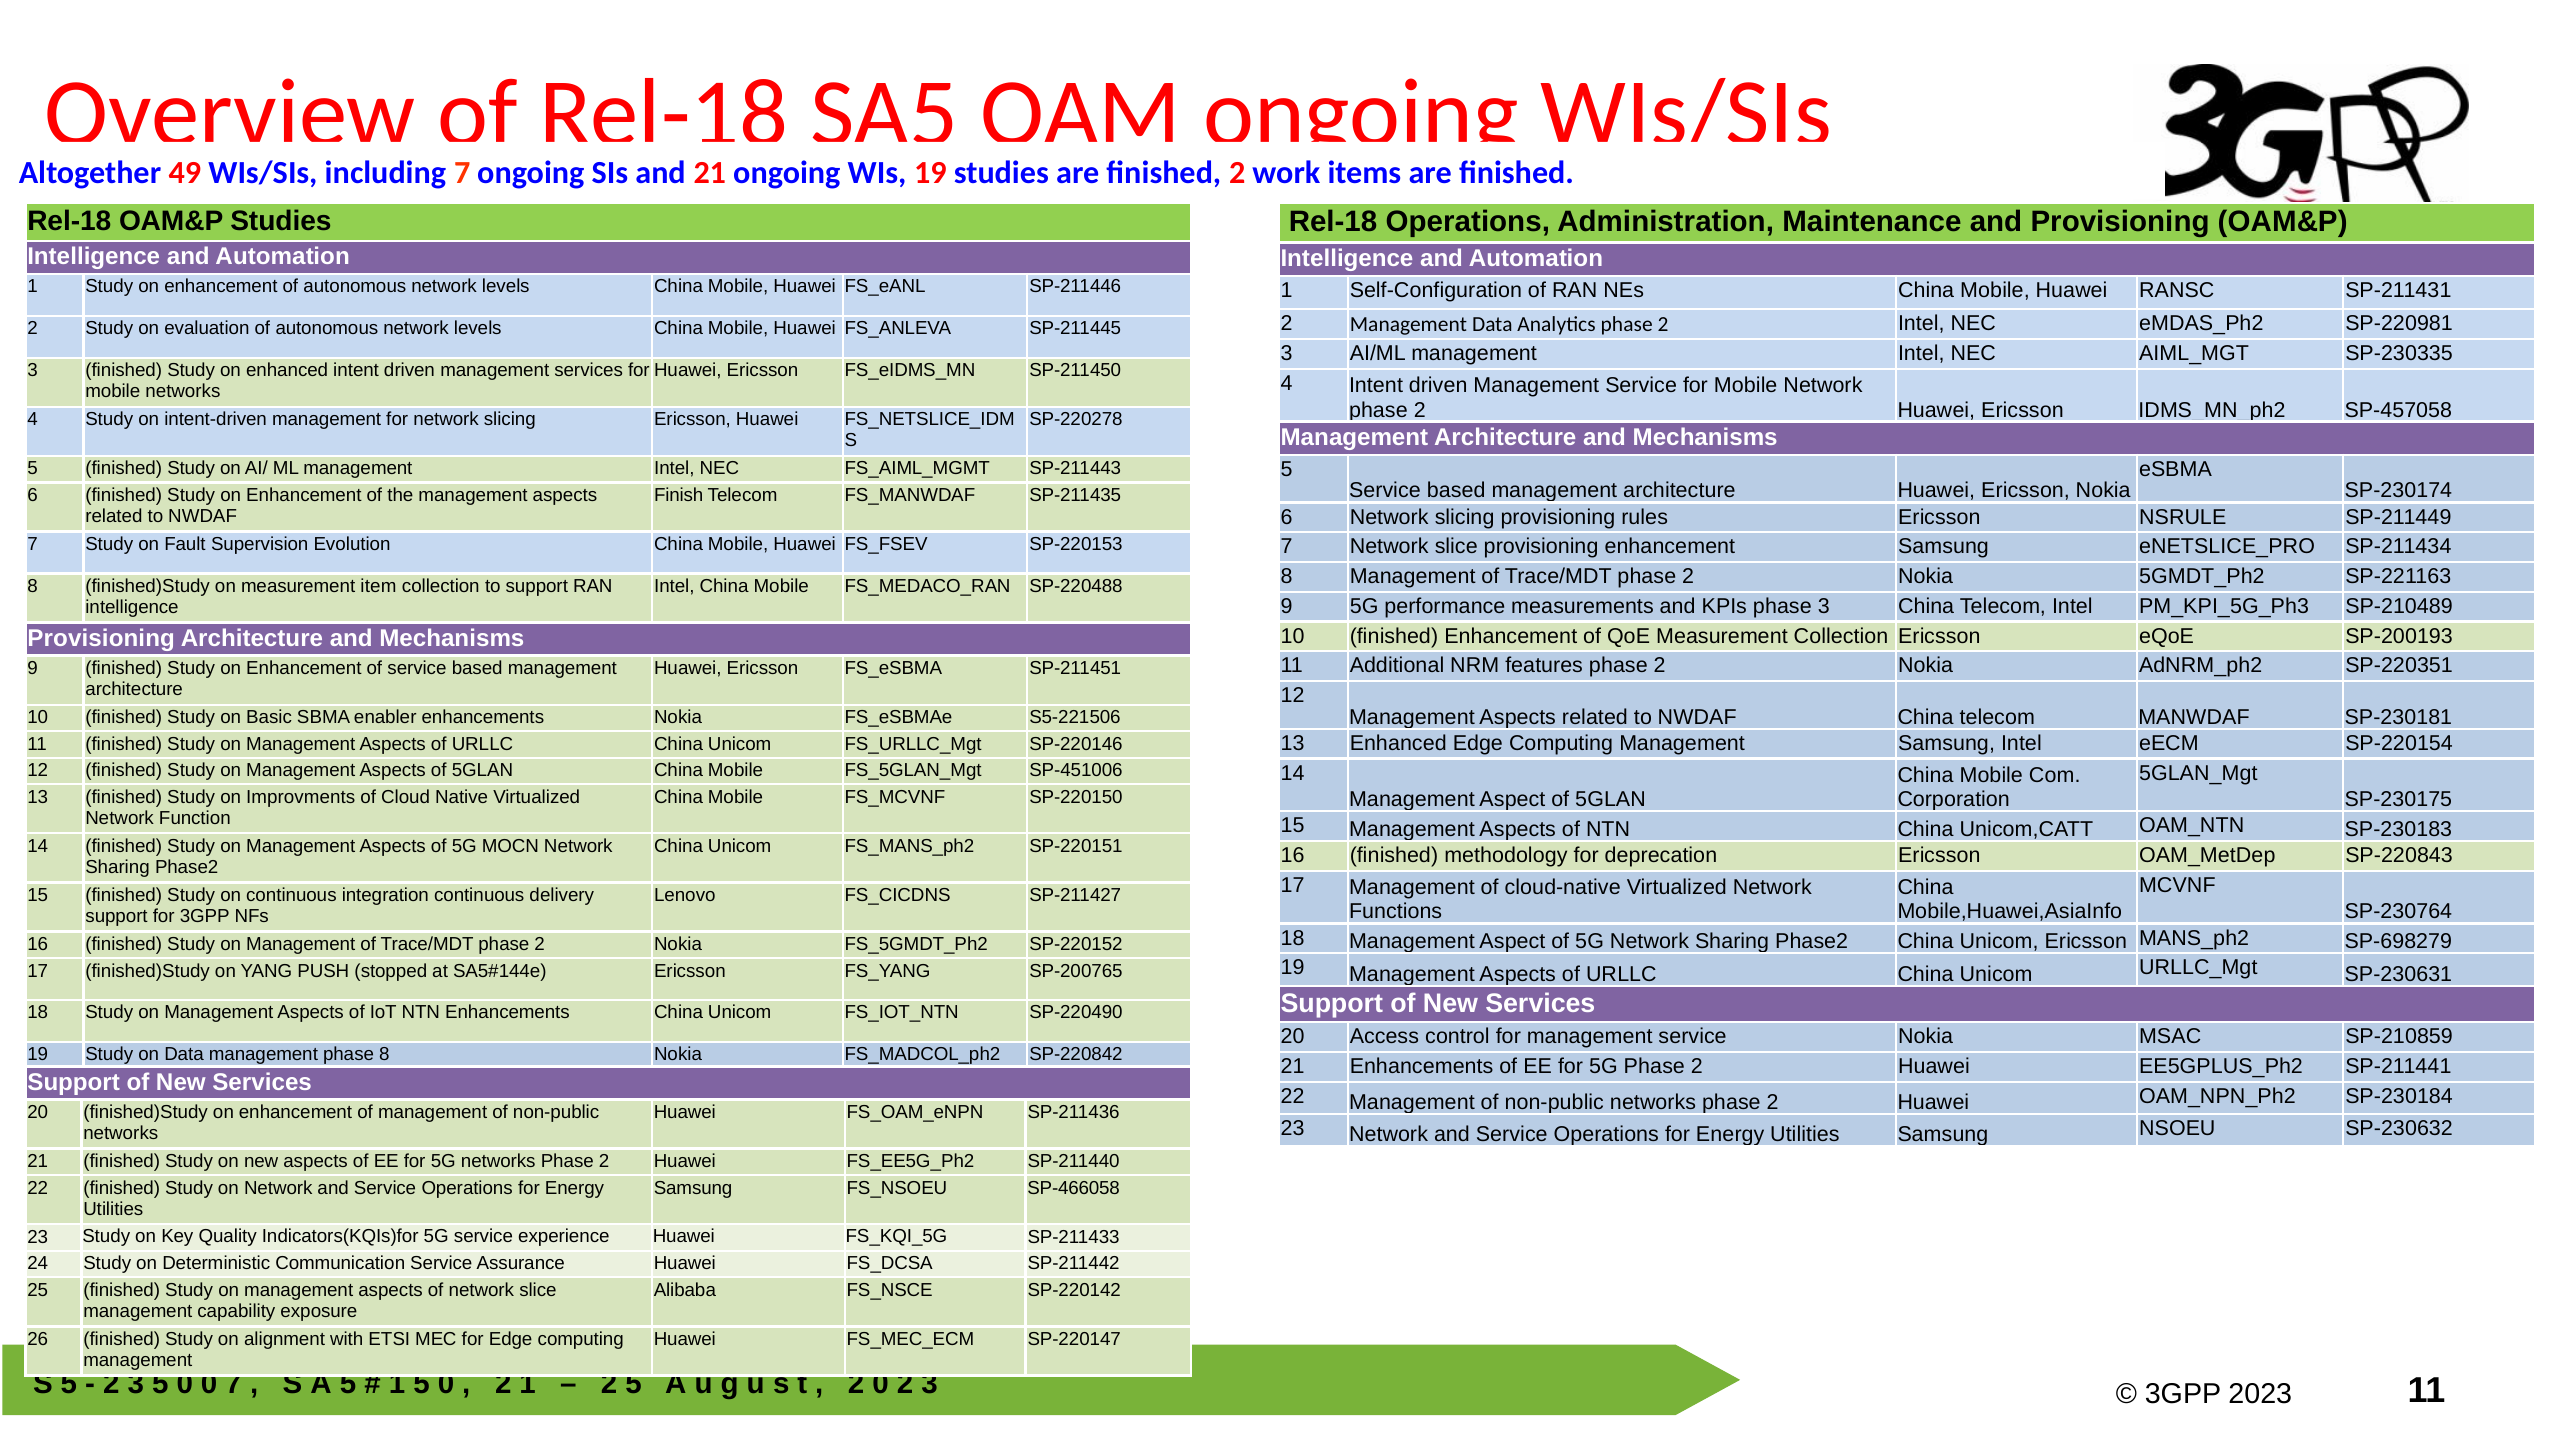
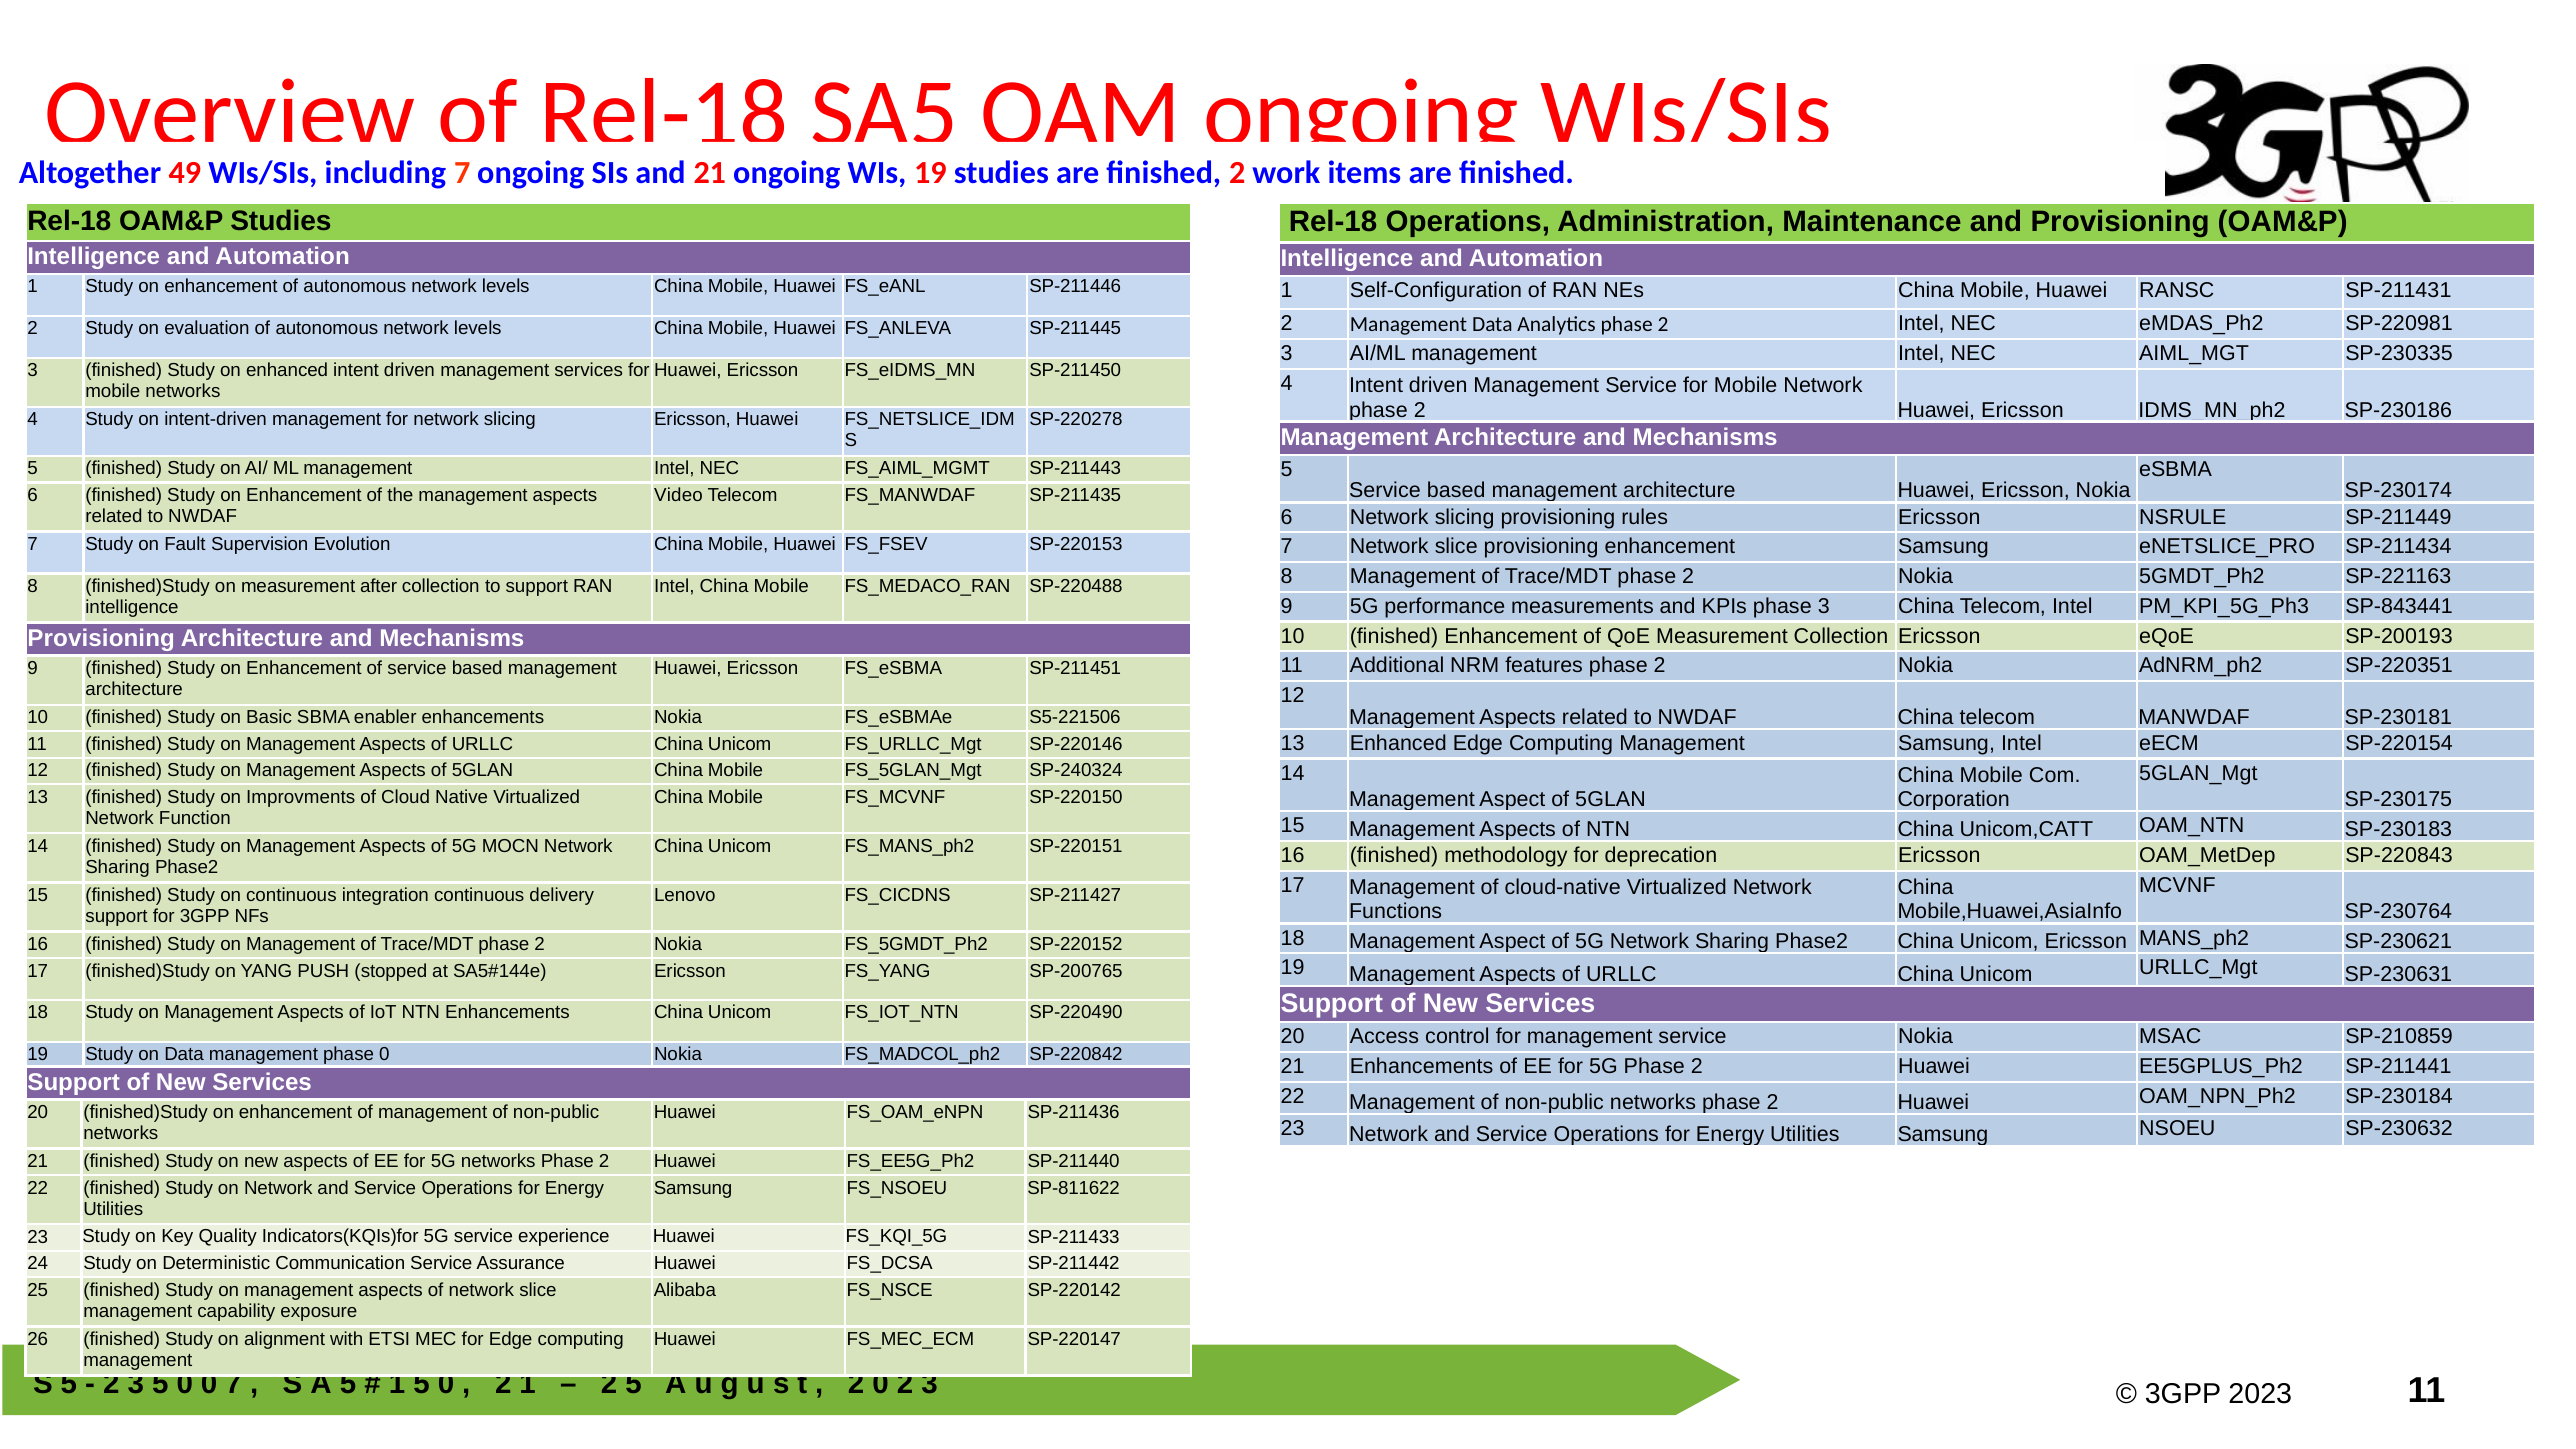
SP-457058: SP-457058 -> SP-230186
Finish: Finish -> Video
item: item -> after
SP-210489: SP-210489 -> SP-843441
SP-451006: SP-451006 -> SP-240324
SP-698279: SP-698279 -> SP-230621
phase 8: 8 -> 0
SP-466058: SP-466058 -> SP-811622
